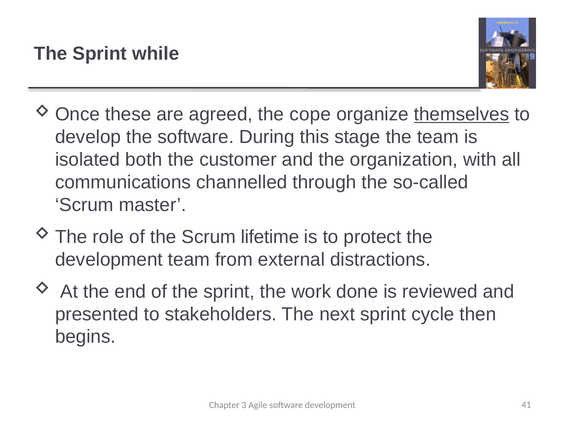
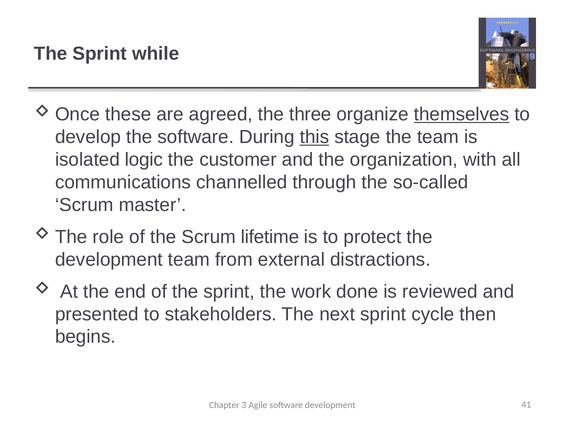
cope: cope -> three
this underline: none -> present
both: both -> logic
